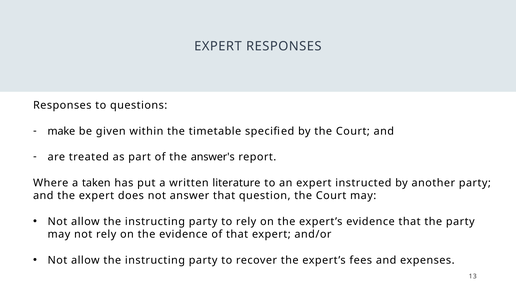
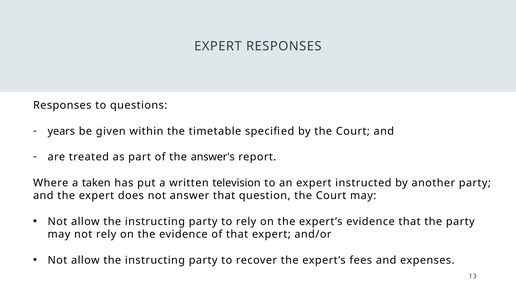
make: make -> years
literature: literature -> television
